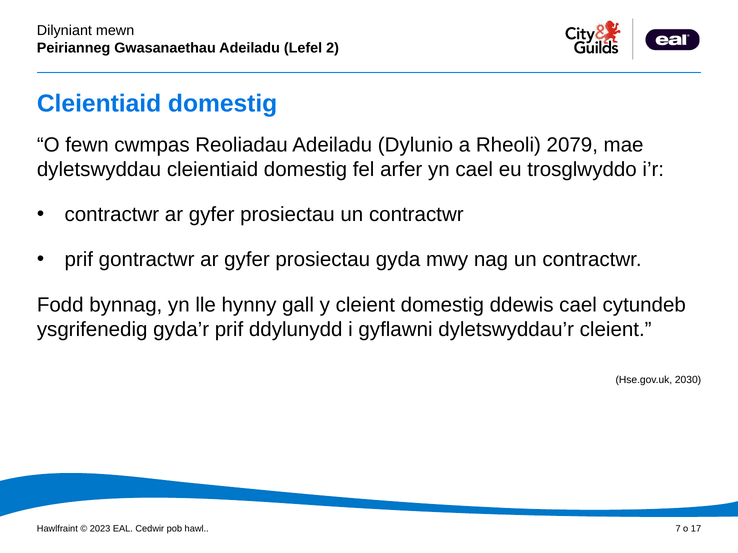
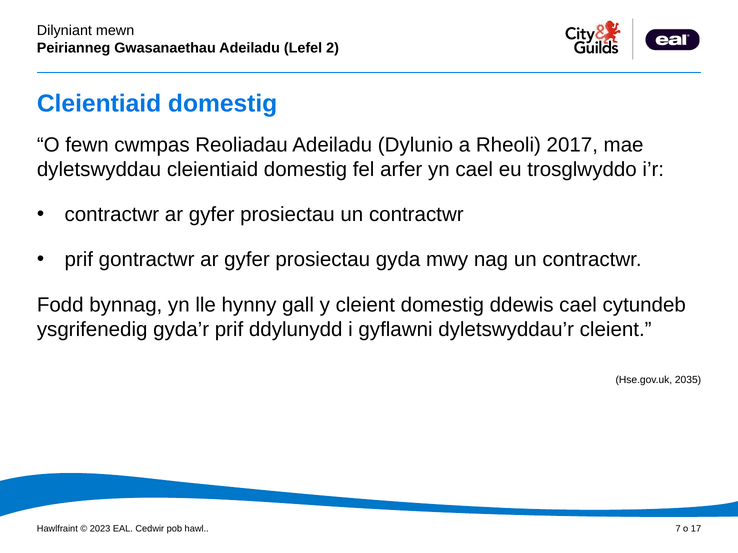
2079: 2079 -> 2017
2030: 2030 -> 2035
